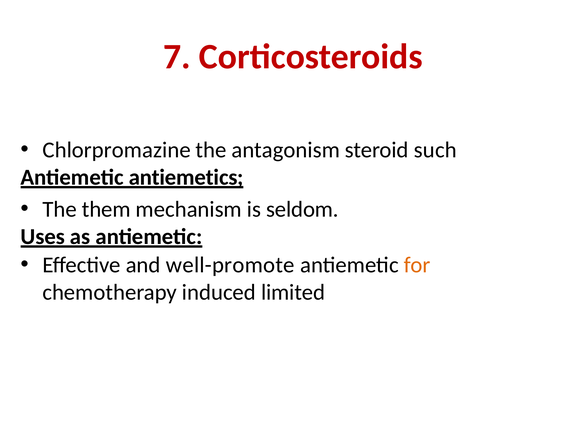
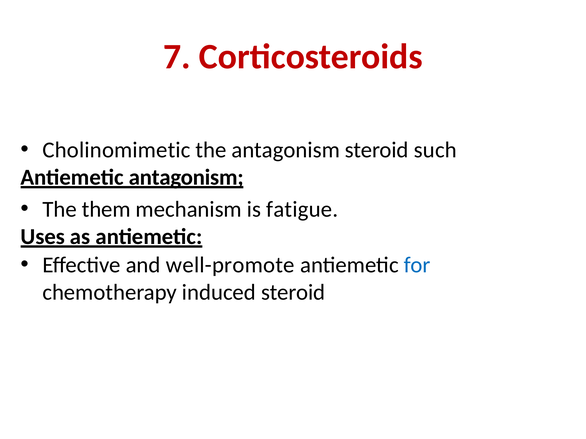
Chlorpromazine: Chlorpromazine -> Cholinomimetic
Antiemetic antiemetics: antiemetics -> antagonism
seldom: seldom -> fatigue
for colour: orange -> blue
induced limited: limited -> steroid
